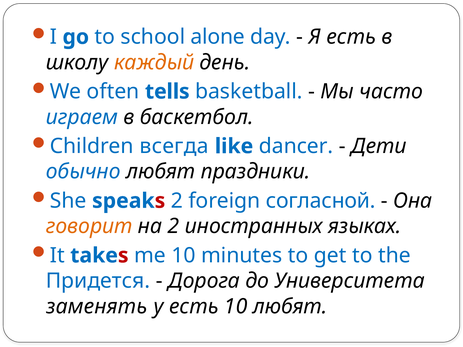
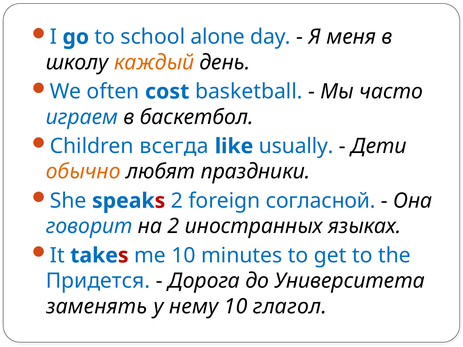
Я есть: есть -> меня
tells: tells -> cost
dancer: dancer -> usually
обычно colour: blue -> orange
говорит colour: orange -> blue
у есть: есть -> нему
10 любят: любят -> глагол
